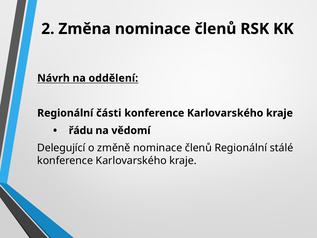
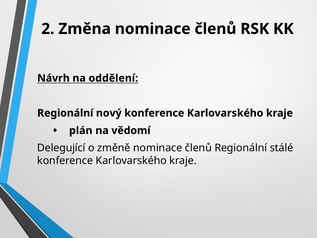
části: části -> nový
řádu: řádu -> plán
